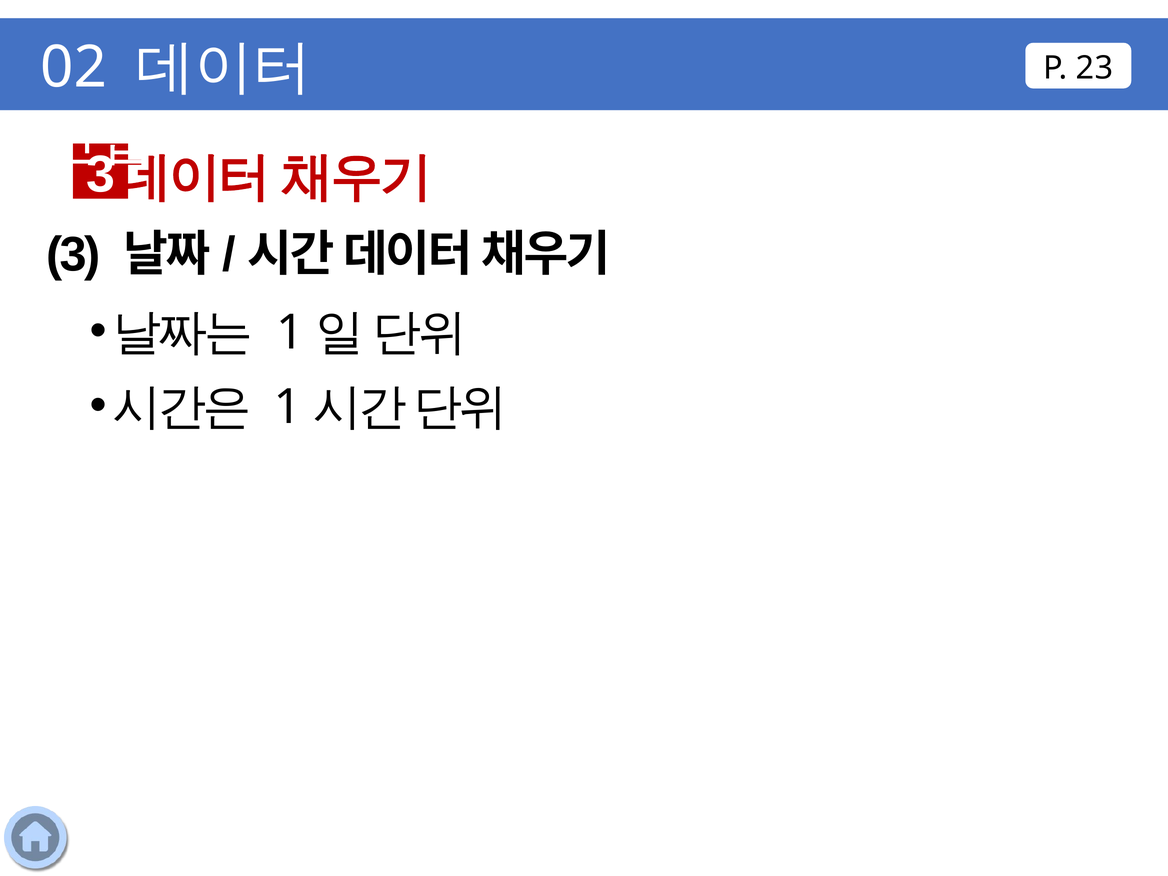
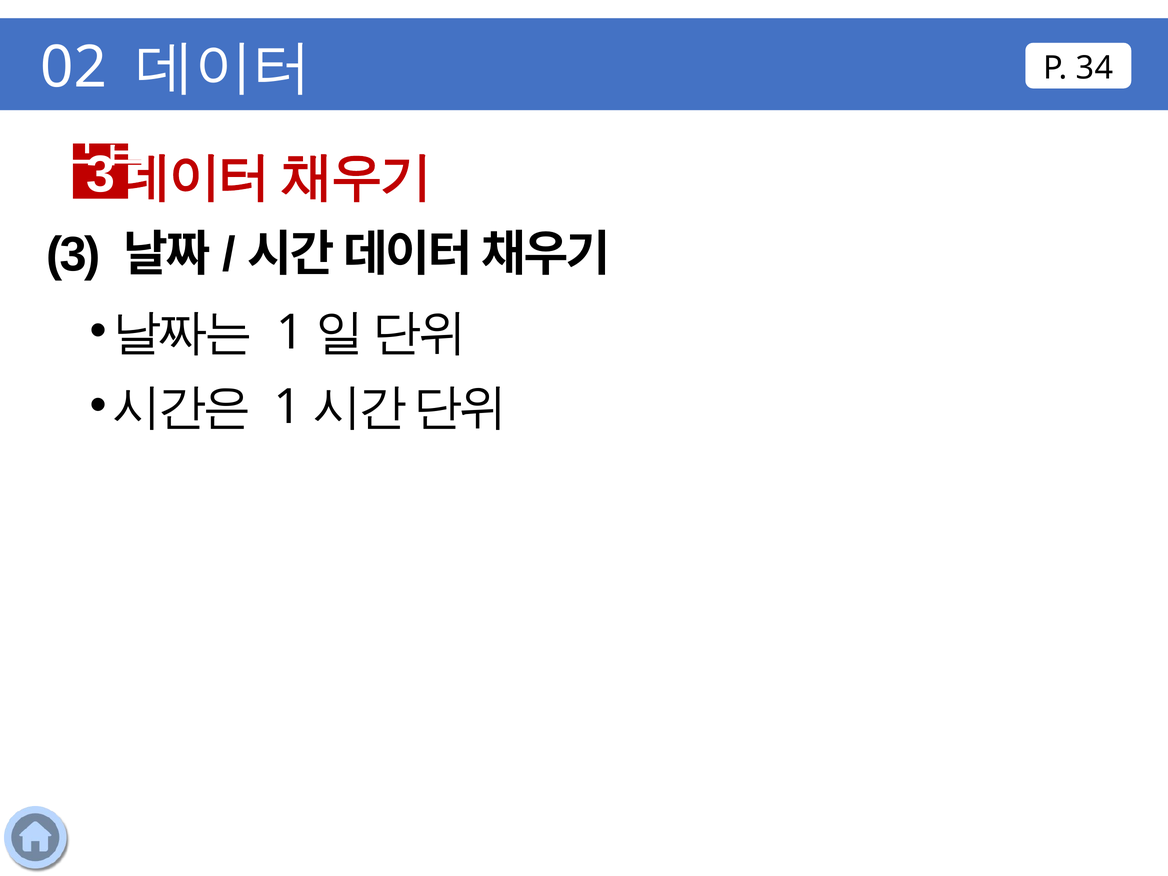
23: 23 -> 34
